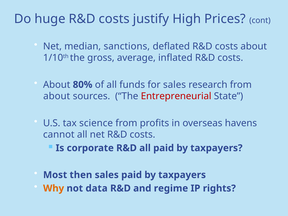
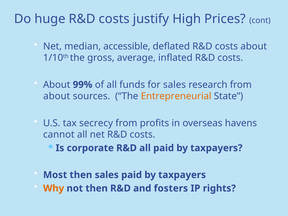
sanctions: sanctions -> accessible
80%: 80% -> 99%
Entrepreneurial colour: red -> orange
science: science -> secrecy
not data: data -> then
regime: regime -> fosters
